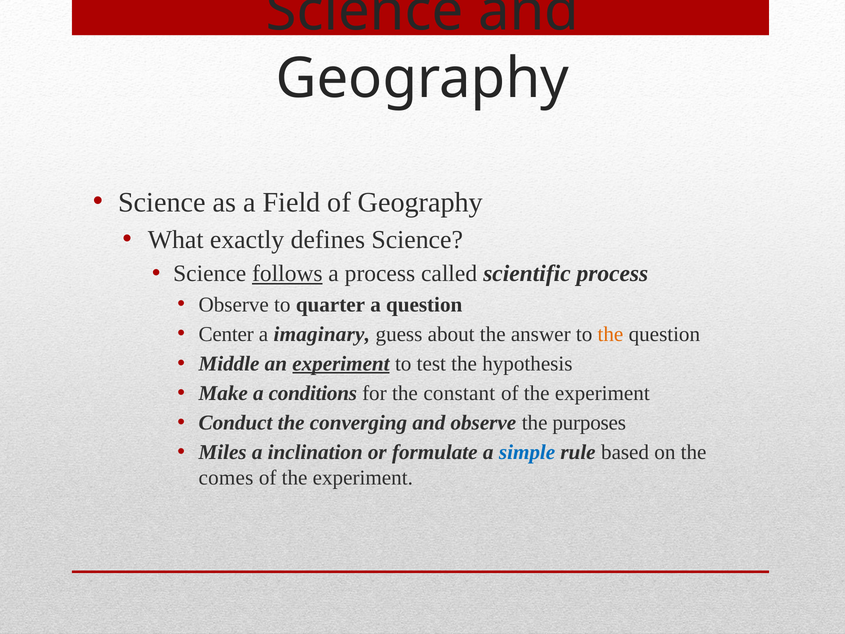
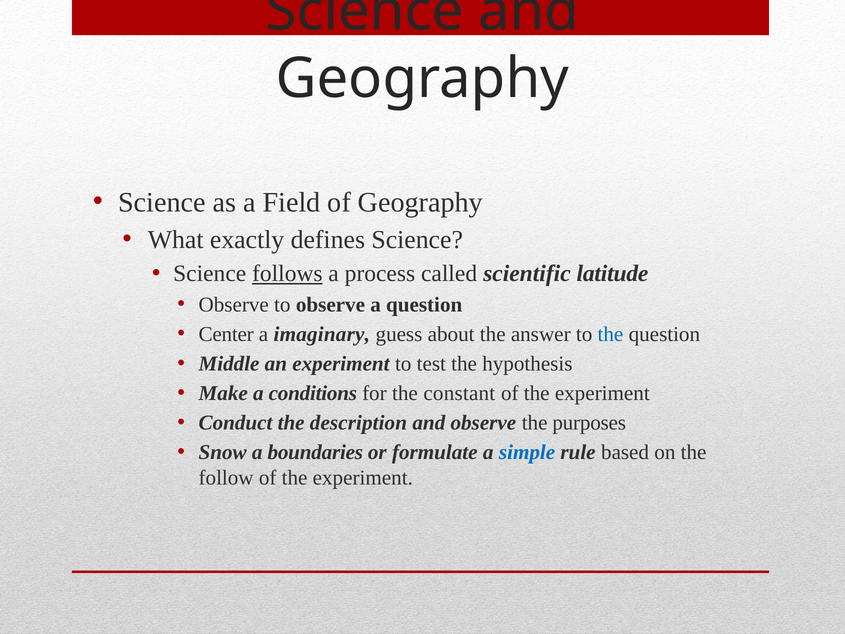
scientific process: process -> latitude
to quarter: quarter -> observe
the at (610, 334) colour: orange -> blue
experiment at (341, 364) underline: present -> none
converging: converging -> description
Miles: Miles -> Snow
inclination: inclination -> boundaries
comes: comes -> follow
